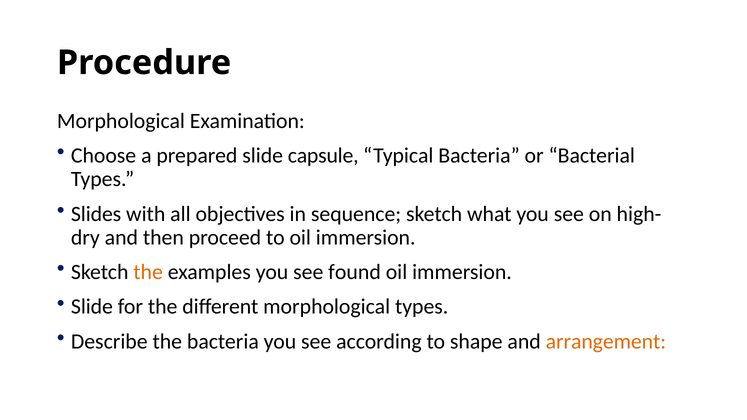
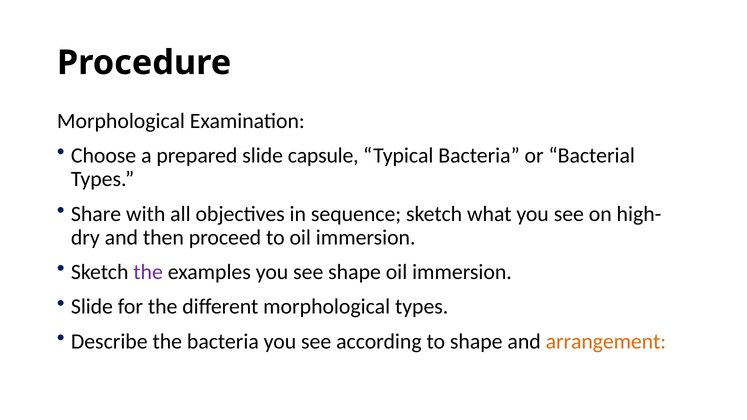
Slides: Slides -> Share
the at (148, 272) colour: orange -> purple
see found: found -> shape
